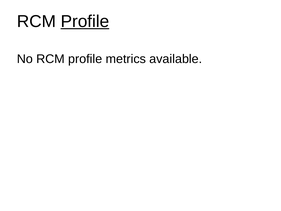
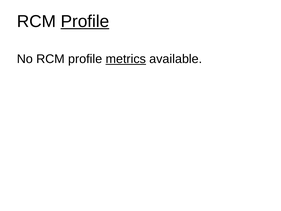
metrics underline: none -> present
